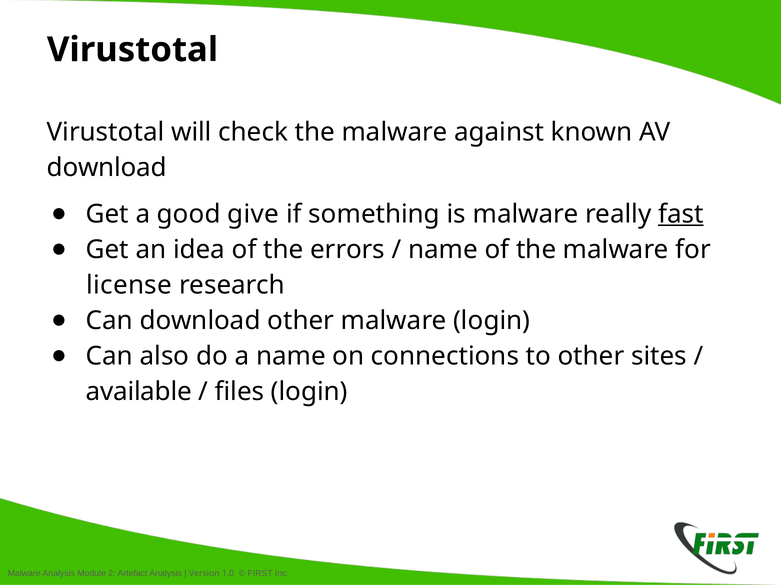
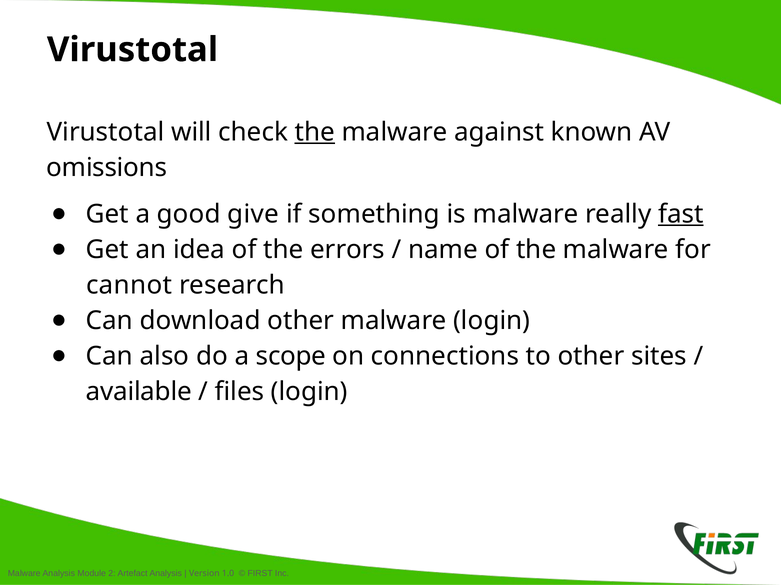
the at (315, 132) underline: none -> present
download at (107, 168): download -> omissions
license: license -> cannot
a name: name -> scope
